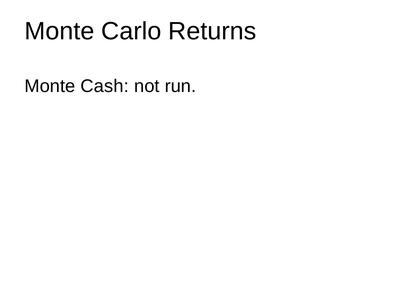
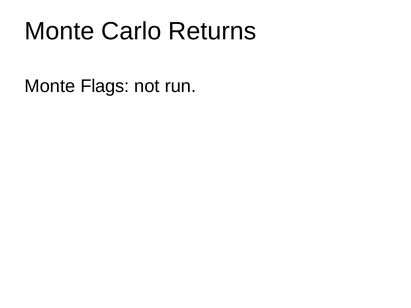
Cash: Cash -> Flags
